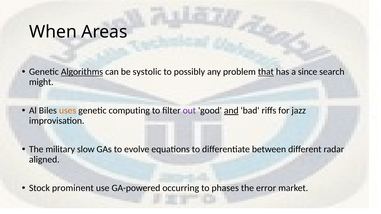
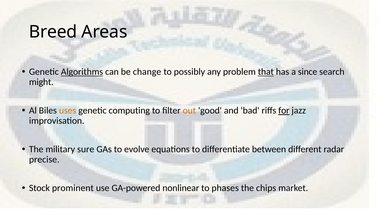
When: When -> Breed
systolic: systolic -> change
out colour: purple -> orange
and underline: present -> none
for underline: none -> present
slow: slow -> sure
aligned: aligned -> precise
occurring: occurring -> nonlinear
error: error -> chips
